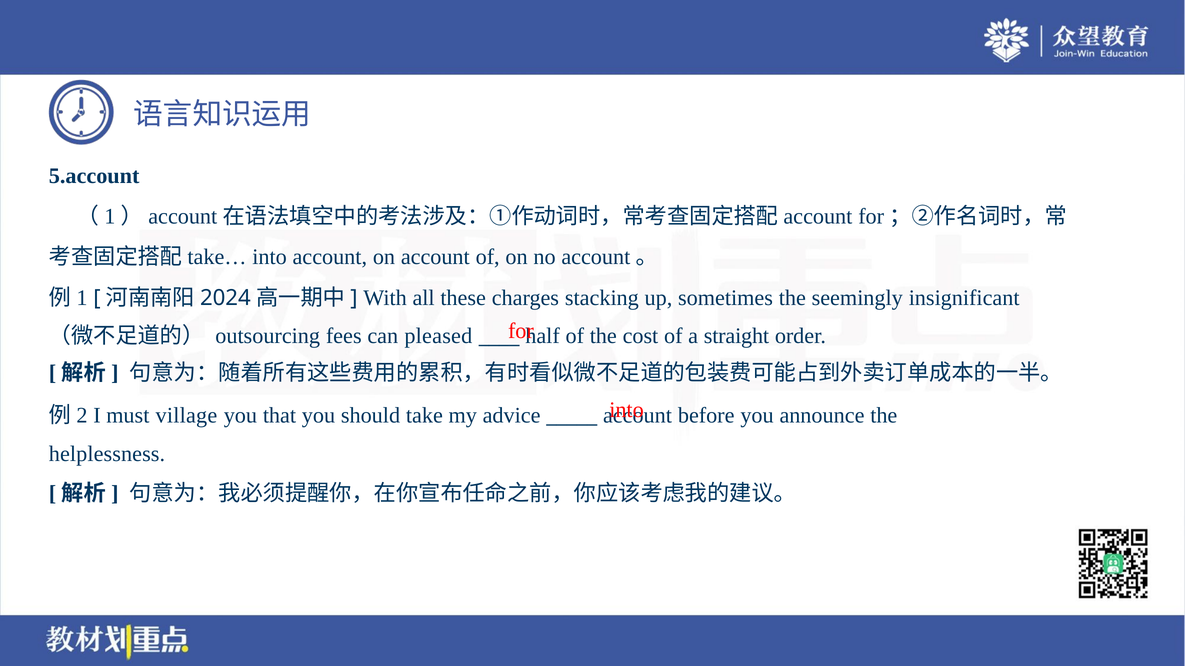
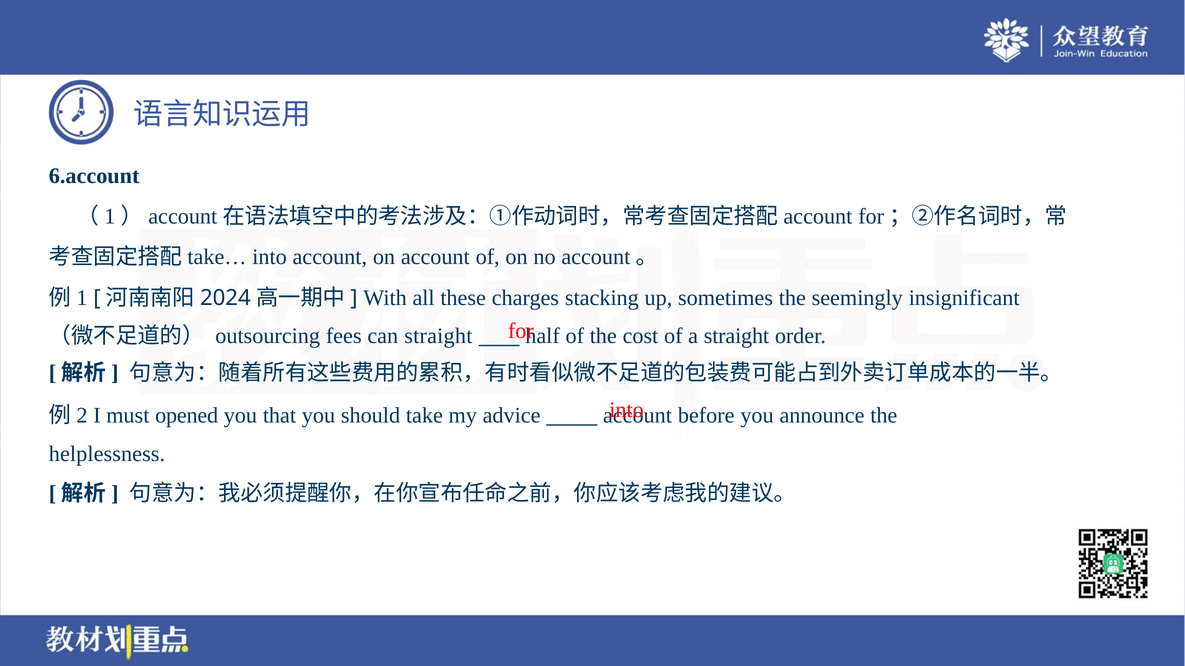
5.account: 5.account -> 6.account
can pleased: pleased -> straight
village: village -> opened
